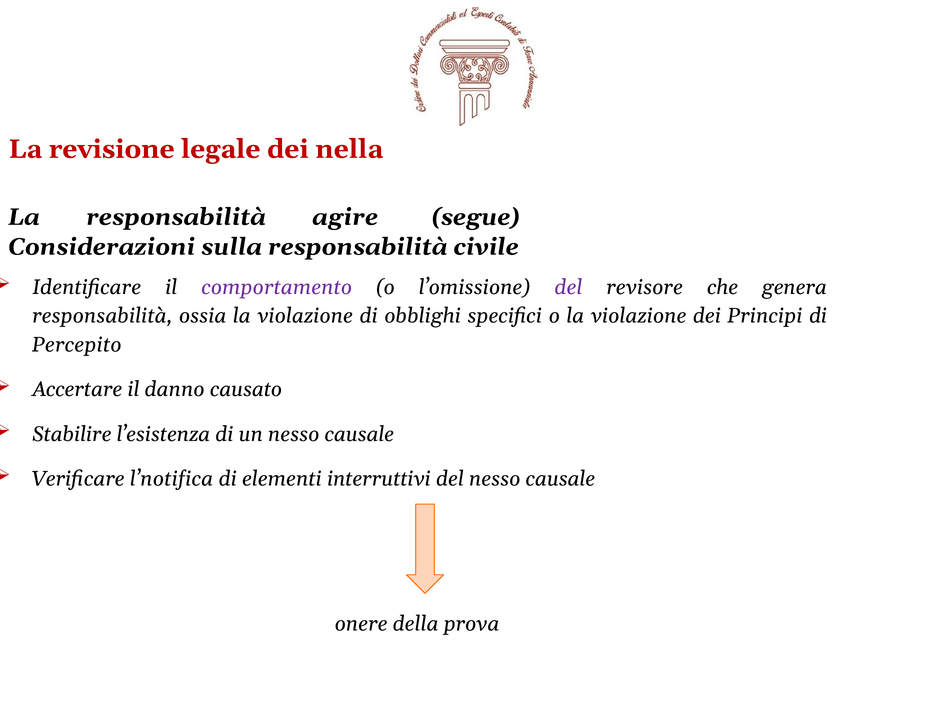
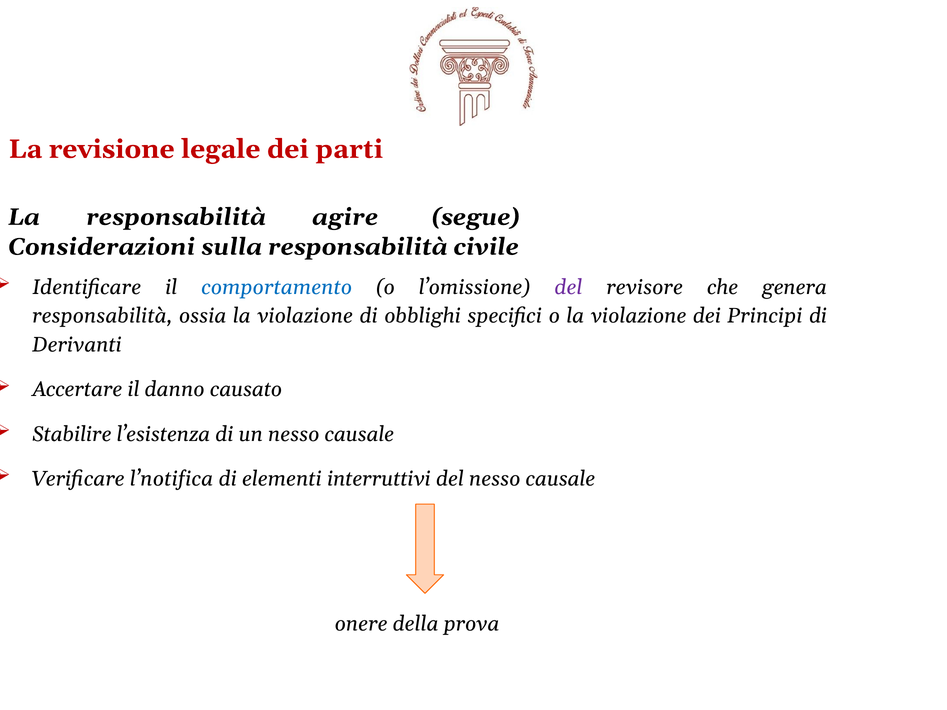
nella: nella -> parti
comportamento colour: purple -> blue
Percepito: Percepito -> Derivanti
